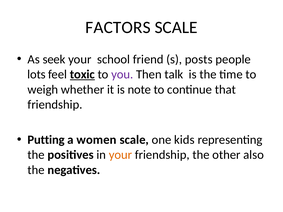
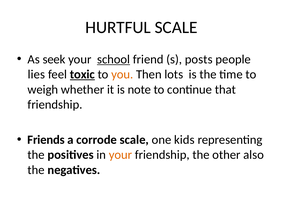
FACTORS: FACTORS -> HURTFUL
school underline: none -> present
lots: lots -> lies
you colour: purple -> orange
talk: talk -> lots
Putting: Putting -> Friends
women: women -> corrode
